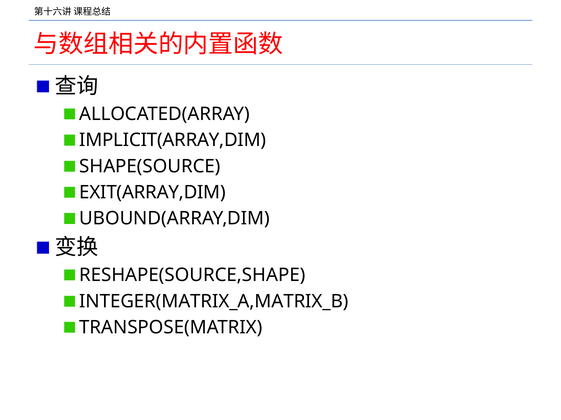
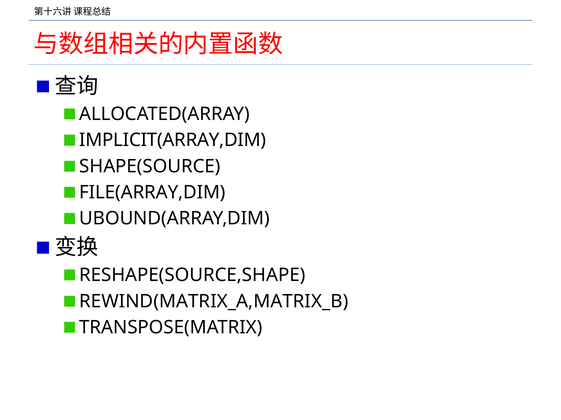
EXIT(ARRAY,DIM: EXIT(ARRAY,DIM -> FILE(ARRAY,DIM
INTEGER(MATRIX_A,MATRIX_B: INTEGER(MATRIX_A,MATRIX_B -> REWIND(MATRIX_A,MATRIX_B
